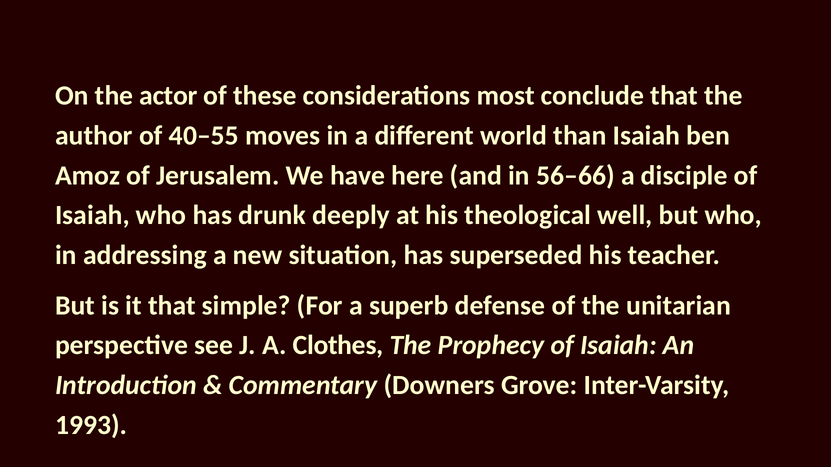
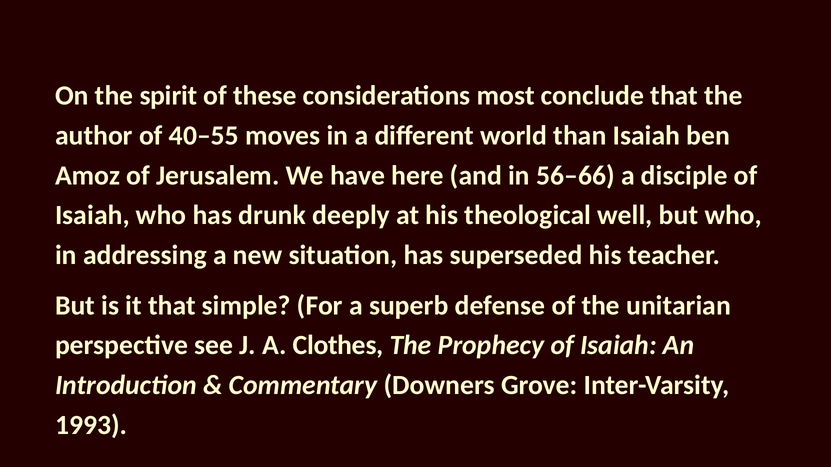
actor: actor -> spirit
